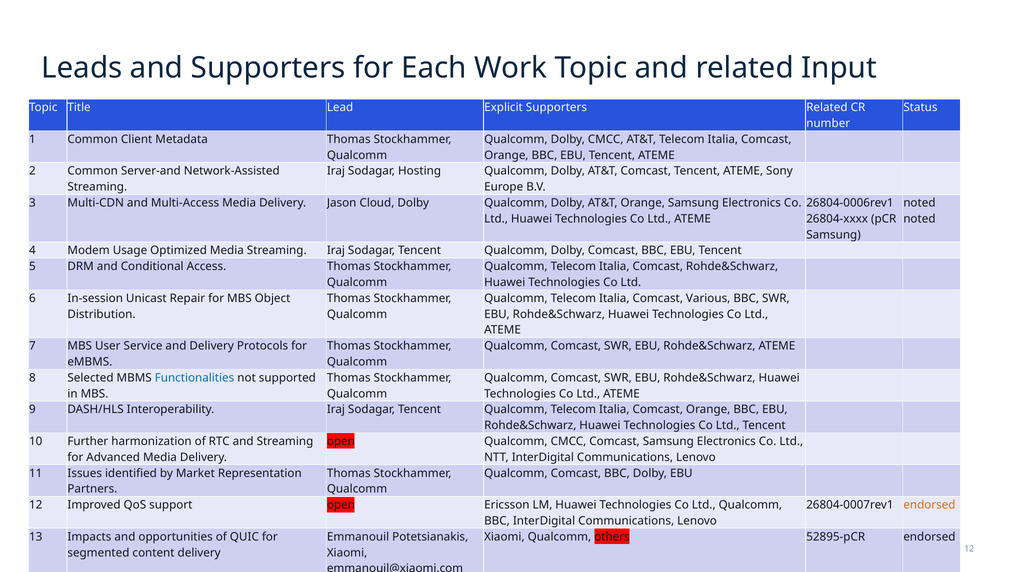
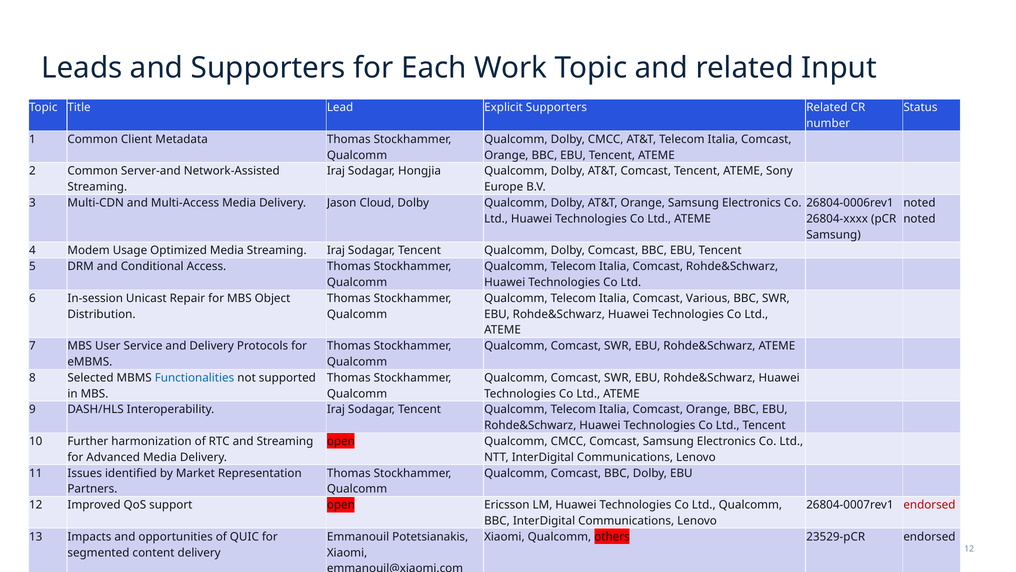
Hosting: Hosting -> Hongjia
endorsed at (929, 505) colour: orange -> red
52895-pCR: 52895-pCR -> 23529-pCR
